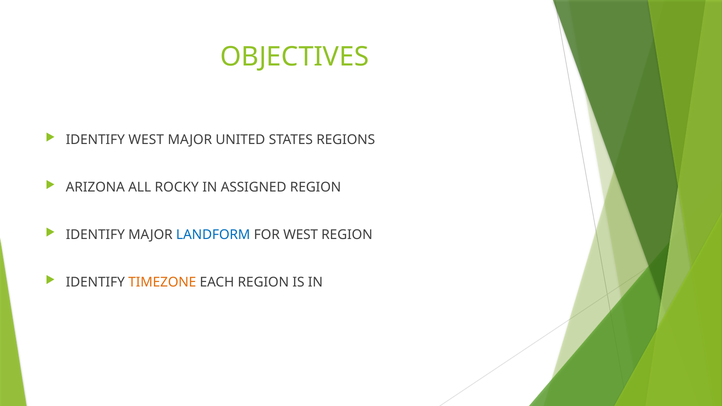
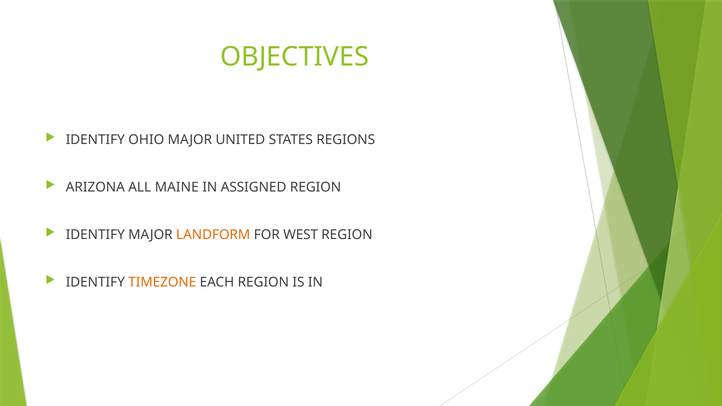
IDENTIFY WEST: WEST -> OHIO
ROCKY: ROCKY -> MAINE
LANDFORM colour: blue -> orange
